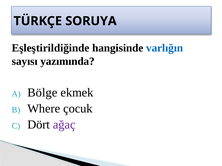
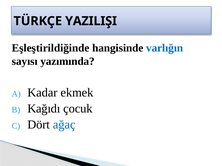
SORUYA: SORUYA -> YAZILIŞI
Bölge: Bölge -> Kadar
Where: Where -> Kağıdı
ağaç colour: purple -> blue
